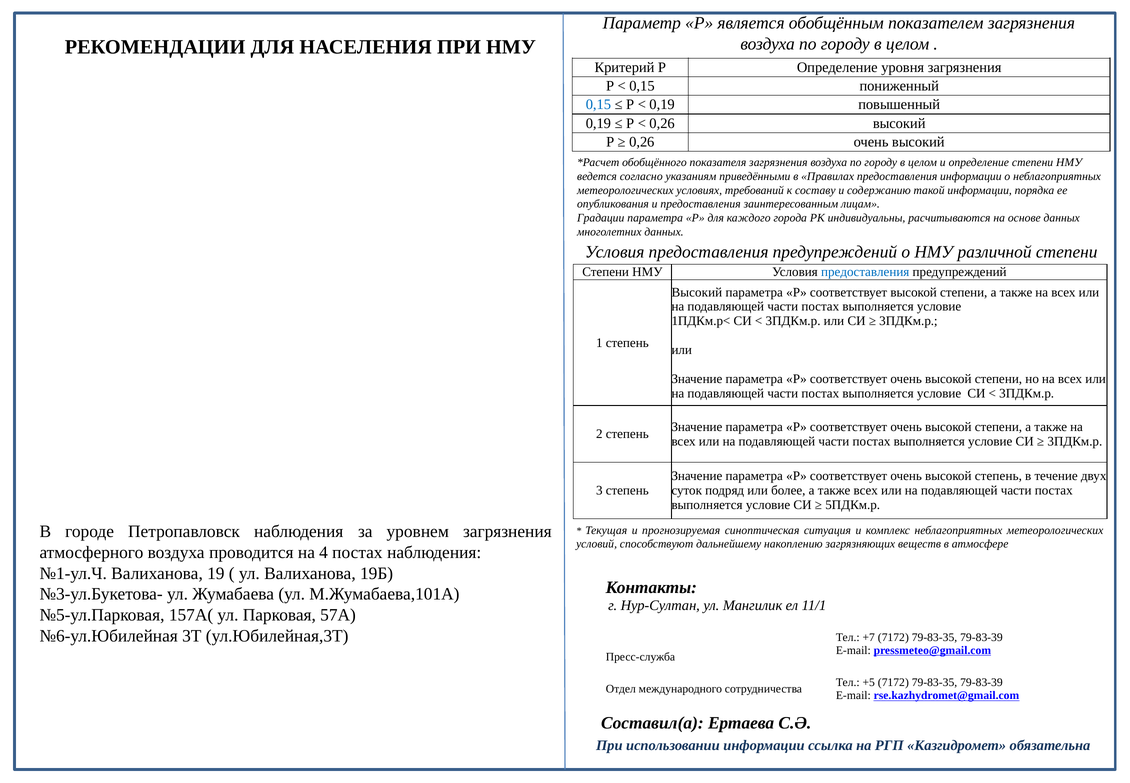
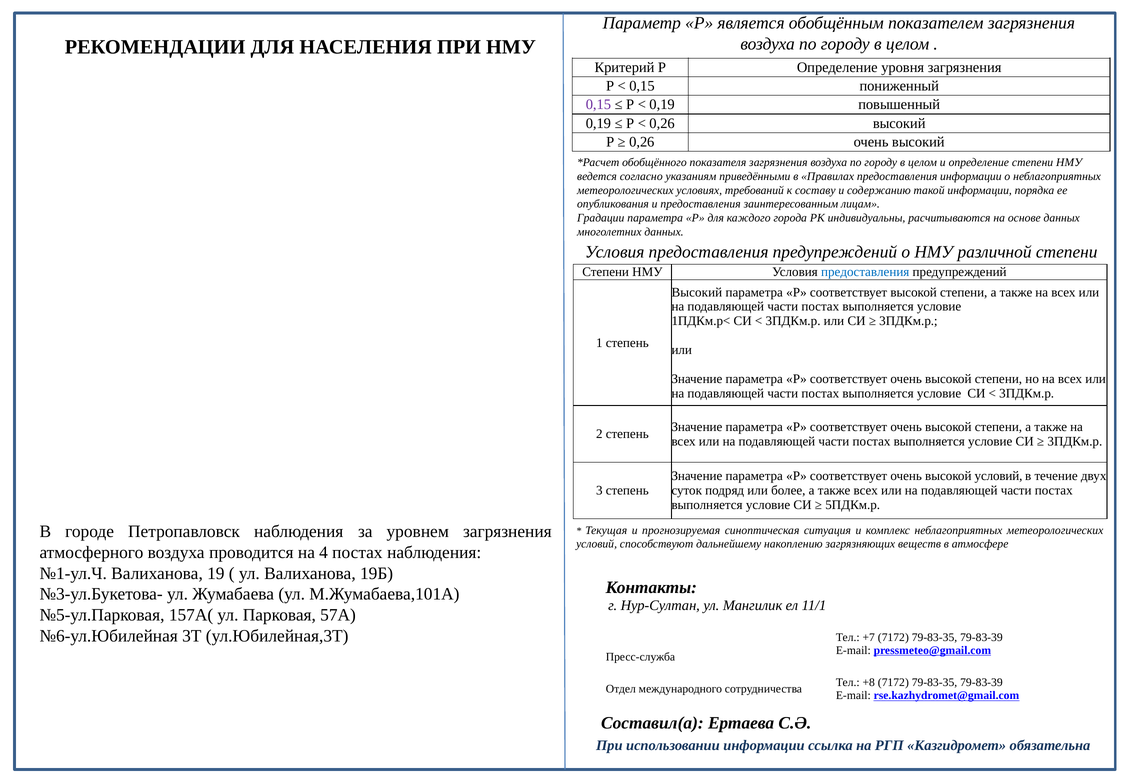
0,15 at (598, 104) colour: blue -> purple
высокой степень: степень -> условий
+5: +5 -> +8
